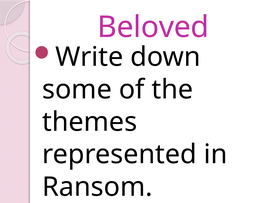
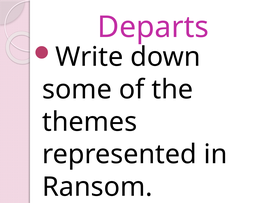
Beloved: Beloved -> Departs
